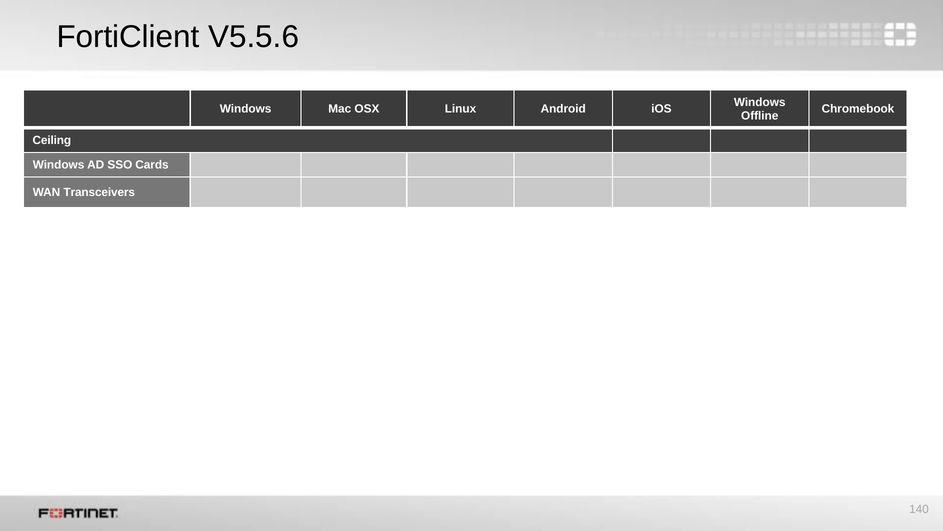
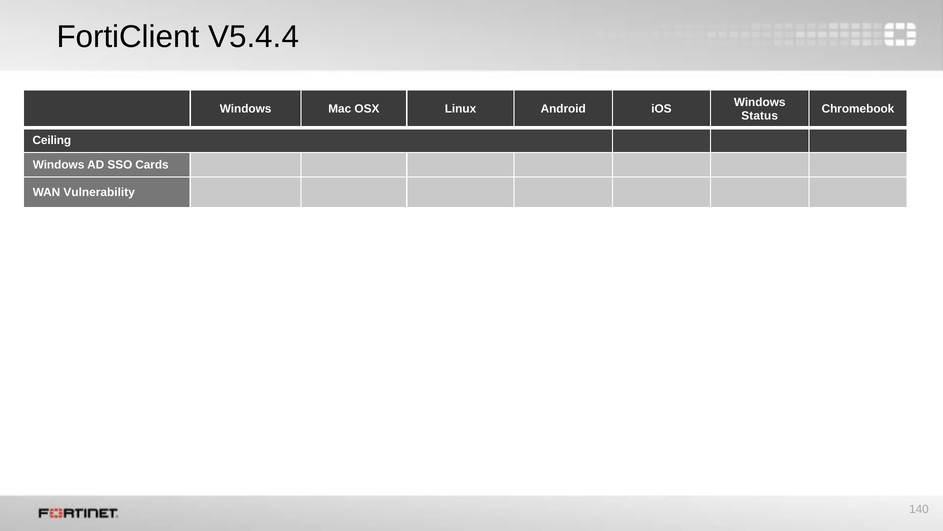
V5.5.6: V5.5.6 -> V5.4.4
Offline: Offline -> Status
Transceivers: Transceivers -> Vulnerability
